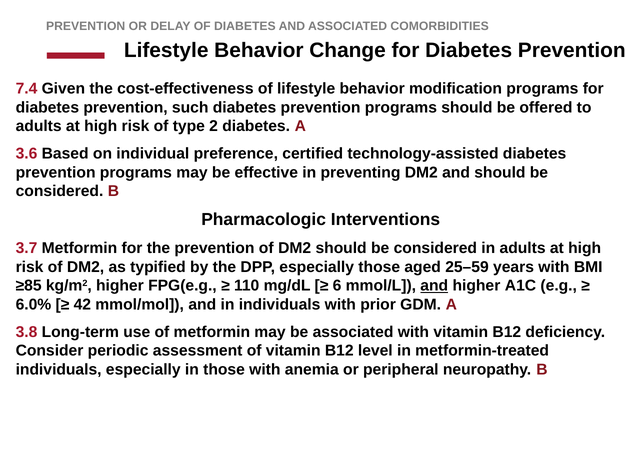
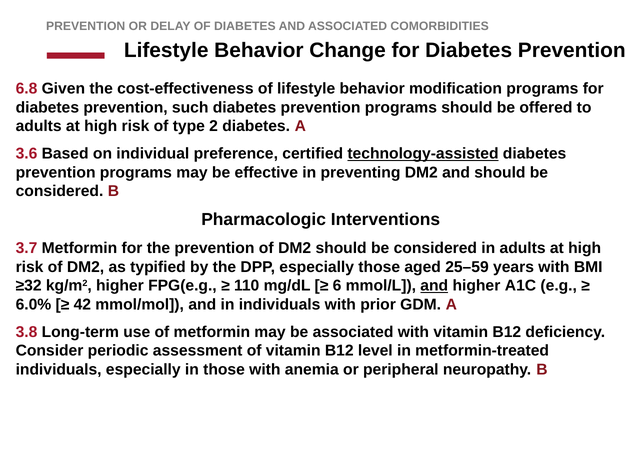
7.4: 7.4 -> 6.8
technology-assisted underline: none -> present
≥85: ≥85 -> ≥32
